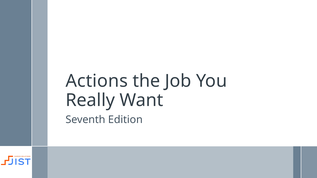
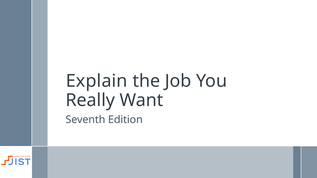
Actions: Actions -> Explain
